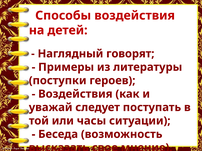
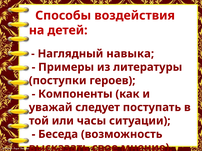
говорят: говорят -> навыка
Воздействия at (75, 94): Воздействия -> Компоненты
